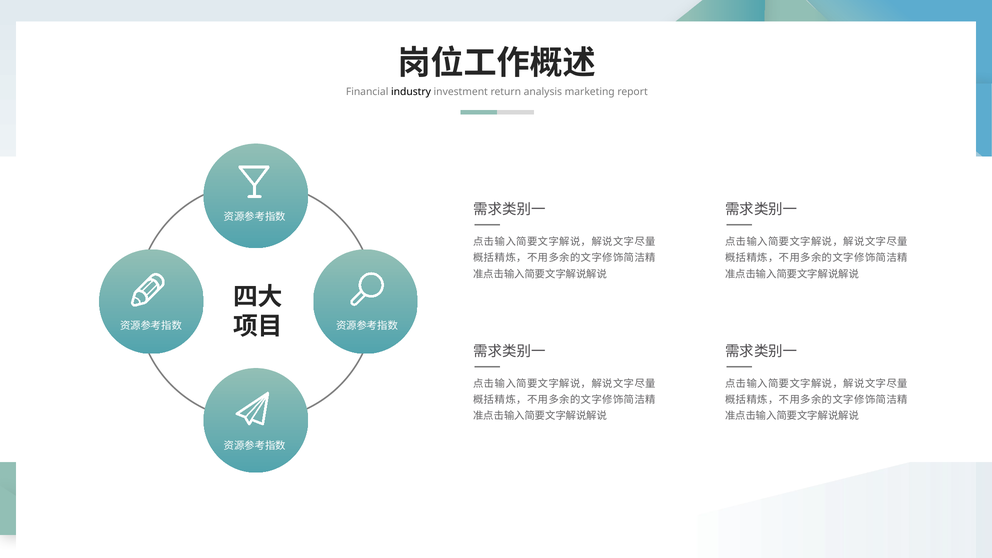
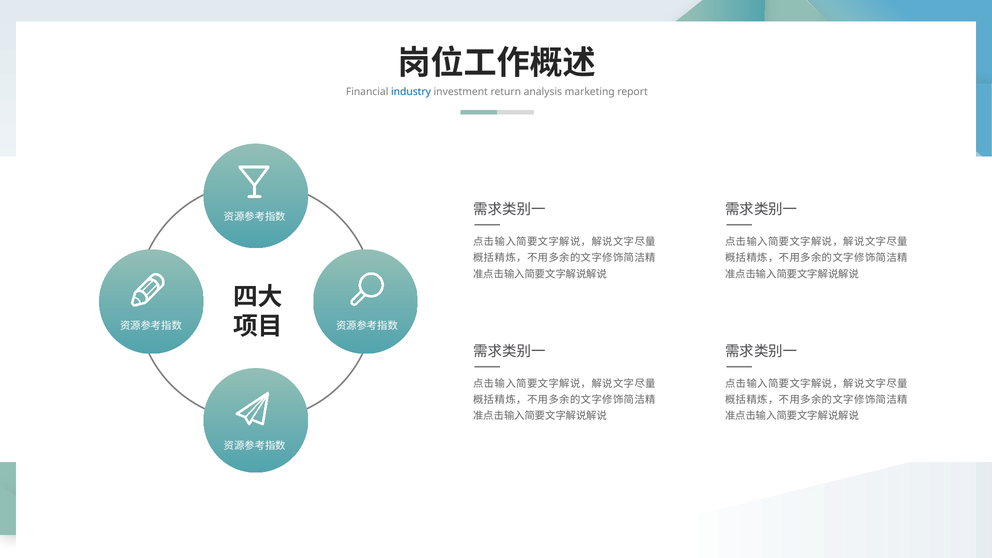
industry colour: black -> blue
